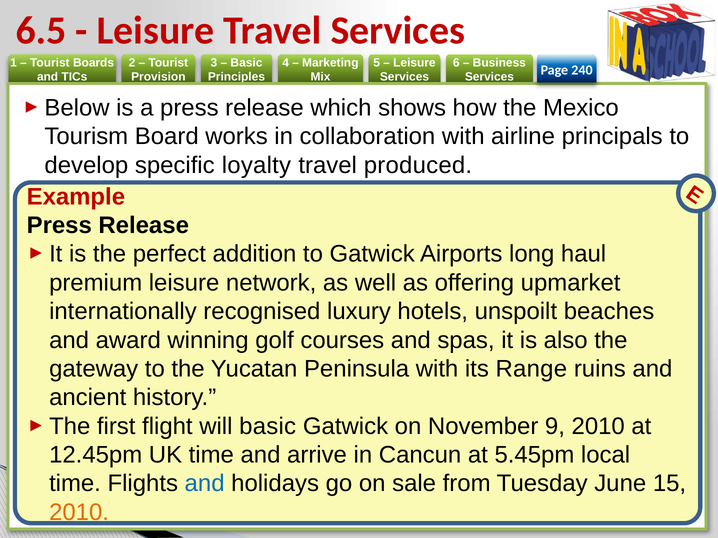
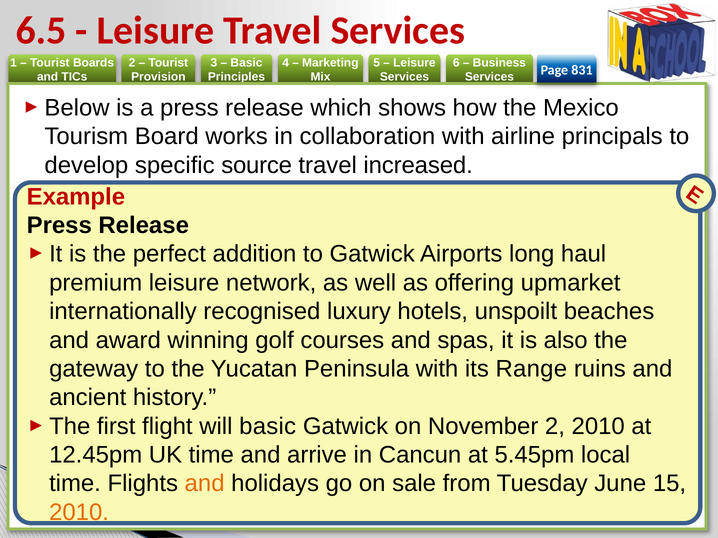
240: 240 -> 831
loyalty: loyalty -> source
produced: produced -> increased
November 9: 9 -> 2
and at (205, 484) colour: blue -> orange
